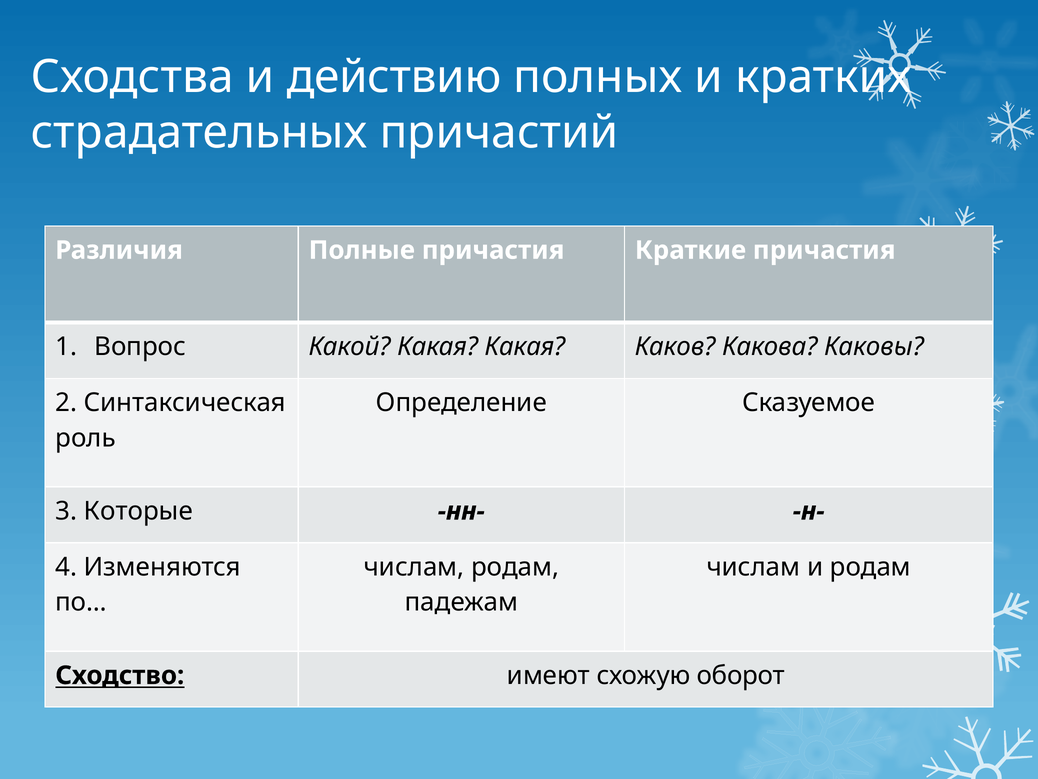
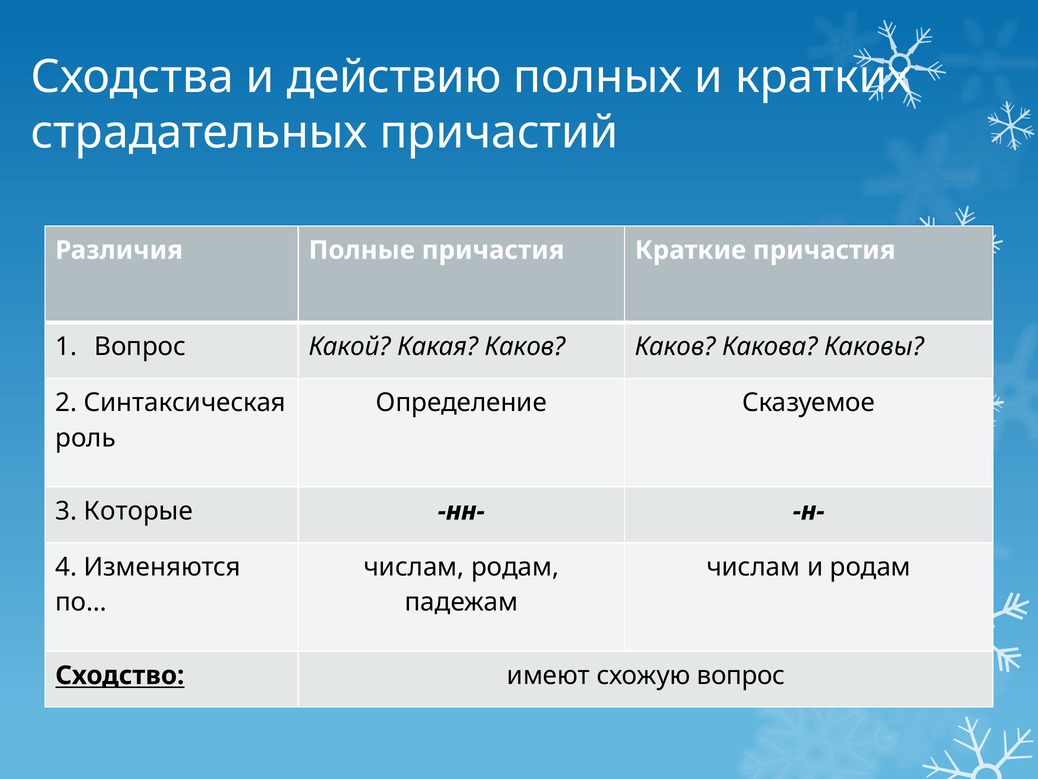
Какая Какая: Какая -> Каков
схожую оборот: оборот -> вопрос
